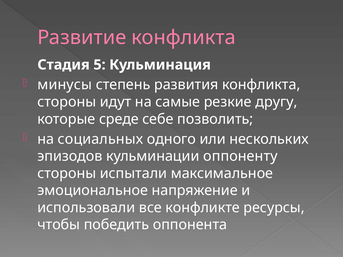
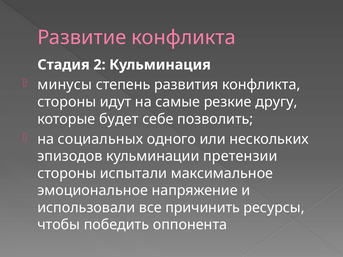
5: 5 -> 2
среде: среде -> будет
оппоненту: оппоненту -> претензии
конфликте: конфликте -> причинить
